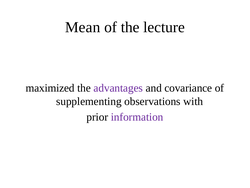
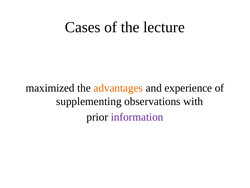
Mean: Mean -> Cases
advantages colour: purple -> orange
covariance: covariance -> experience
